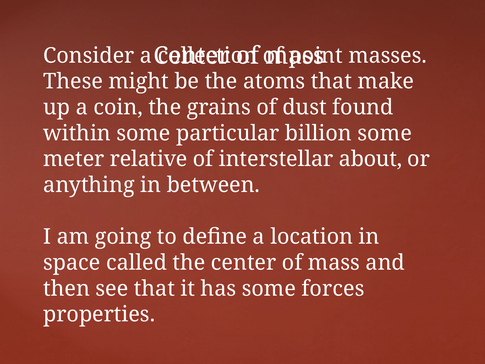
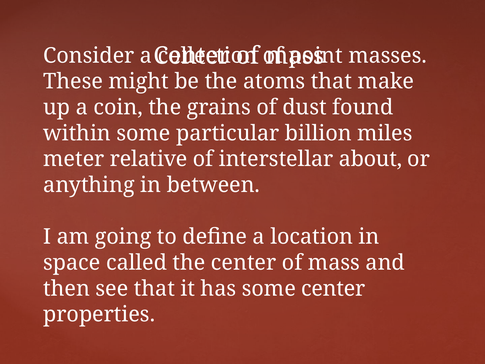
billion some: some -> miles
some forces: forces -> center
